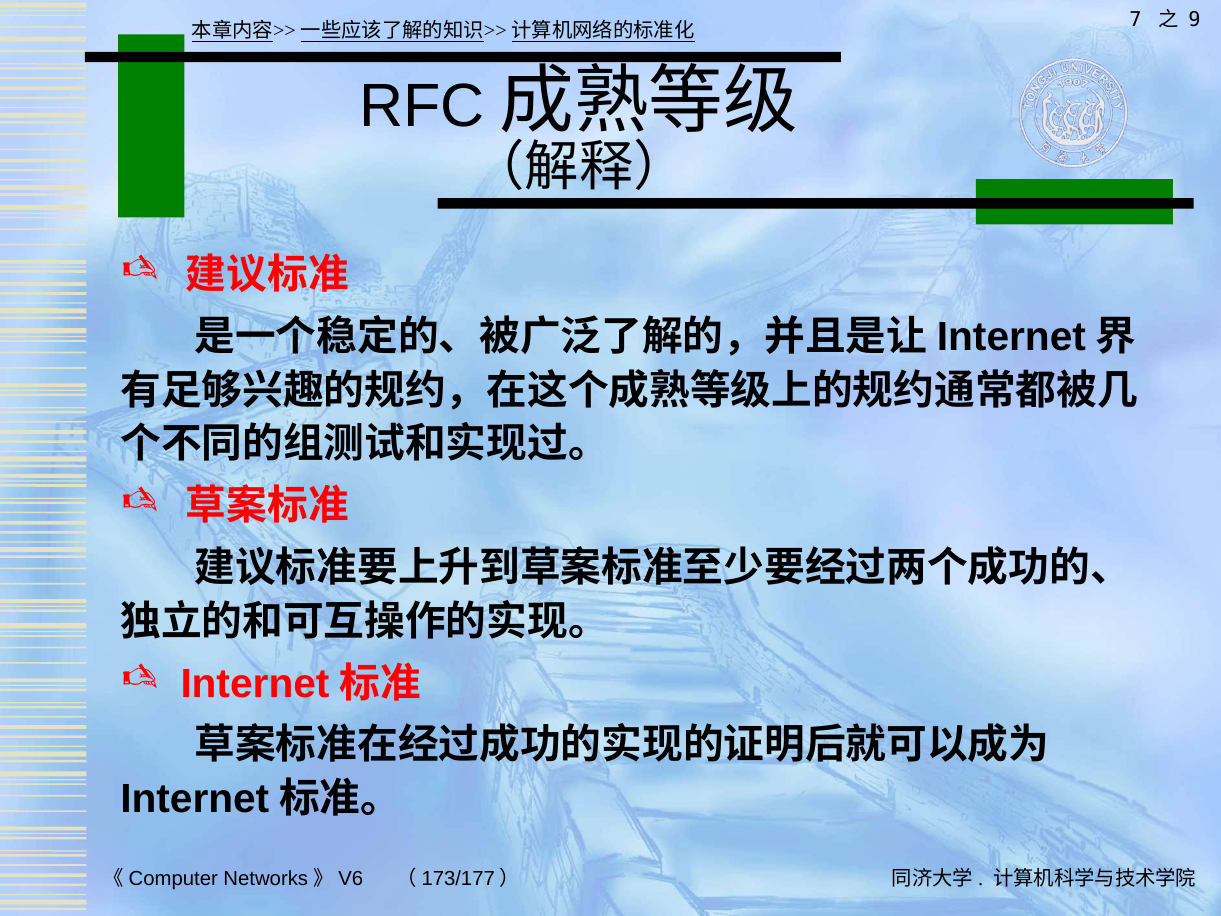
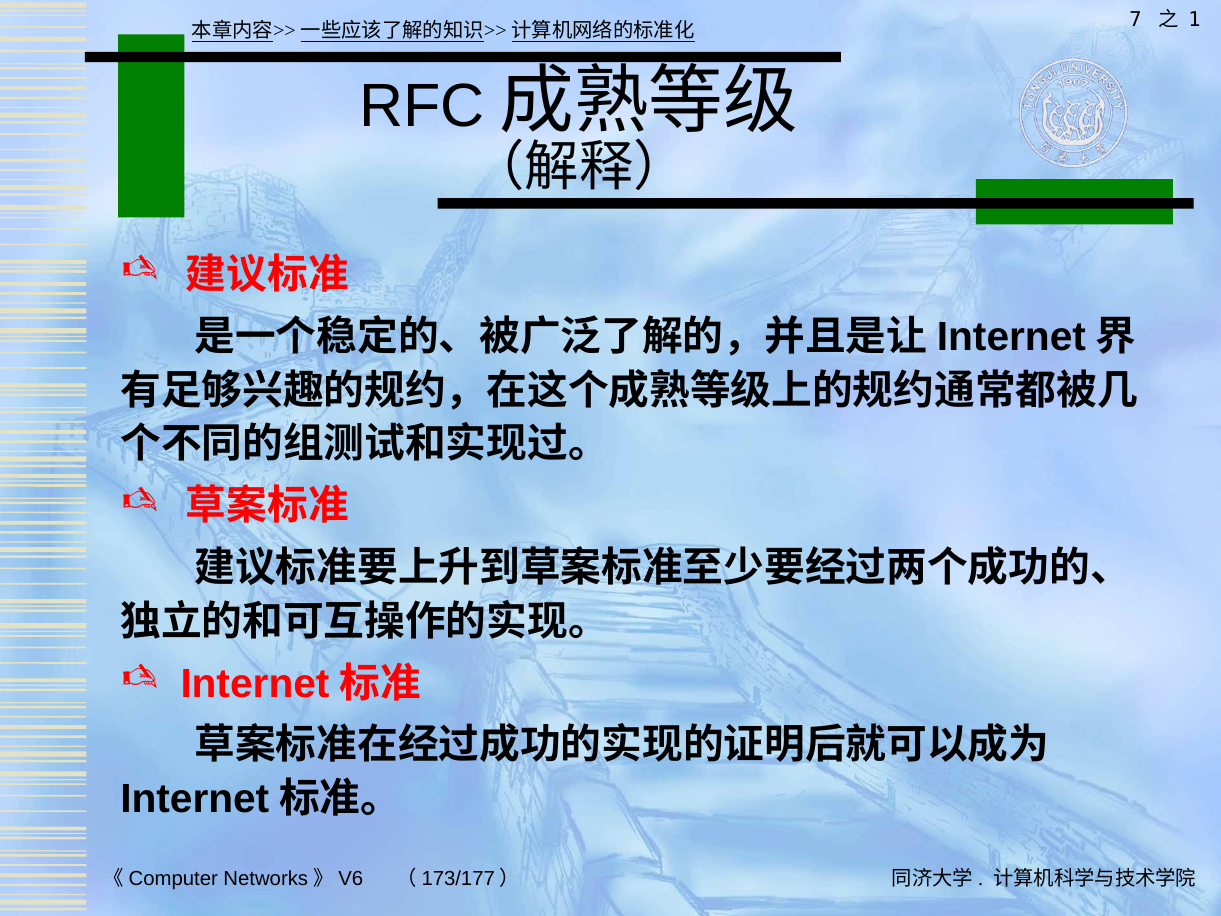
9: 9 -> 1
